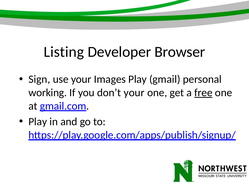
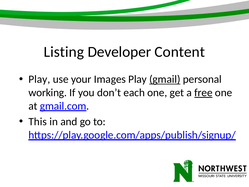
Browser: Browser -> Content
Sign at (39, 79): Sign -> Play
gmail underline: none -> present
don’t your: your -> each
Play at (38, 122): Play -> This
